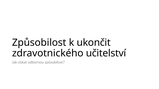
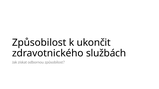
učitelství: učitelství -> službách
